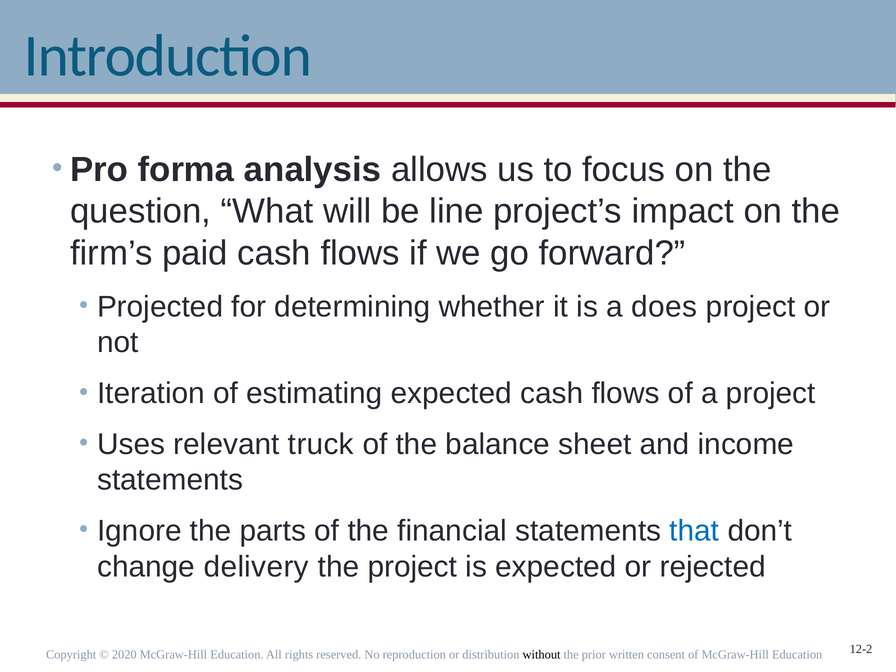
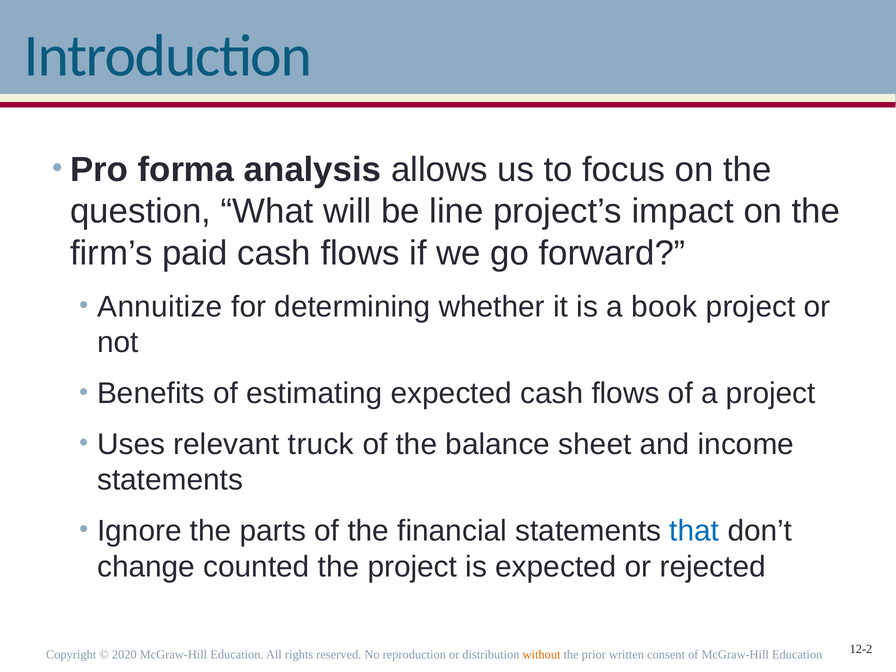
Projected: Projected -> Annuitize
does: does -> book
Iteration: Iteration -> Benefits
delivery: delivery -> counted
without colour: black -> orange
